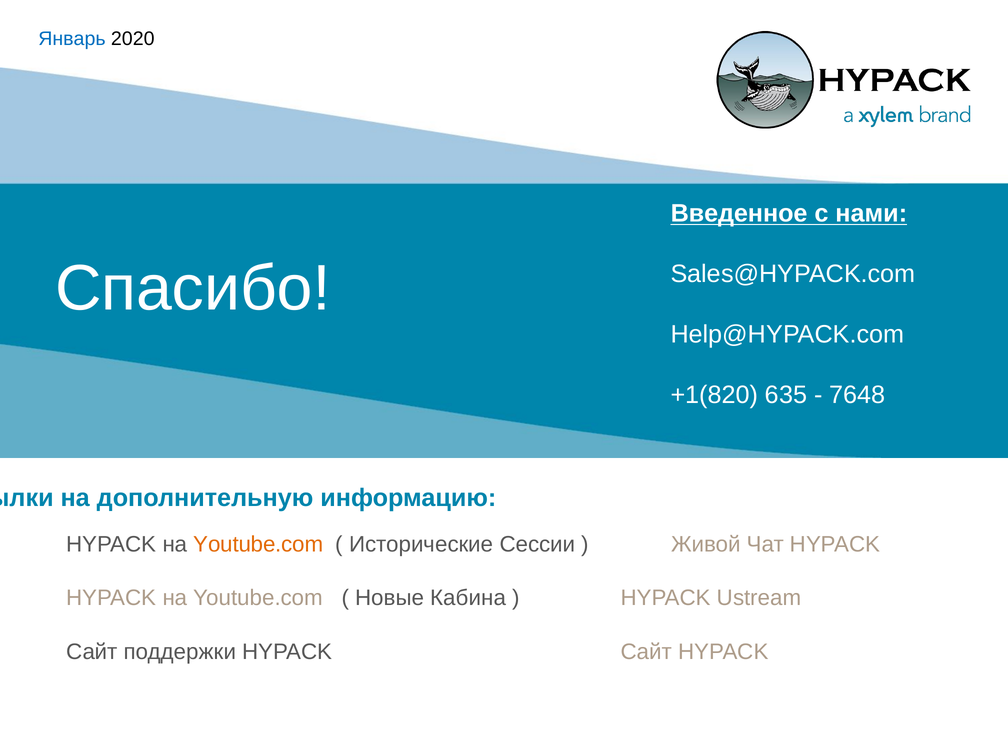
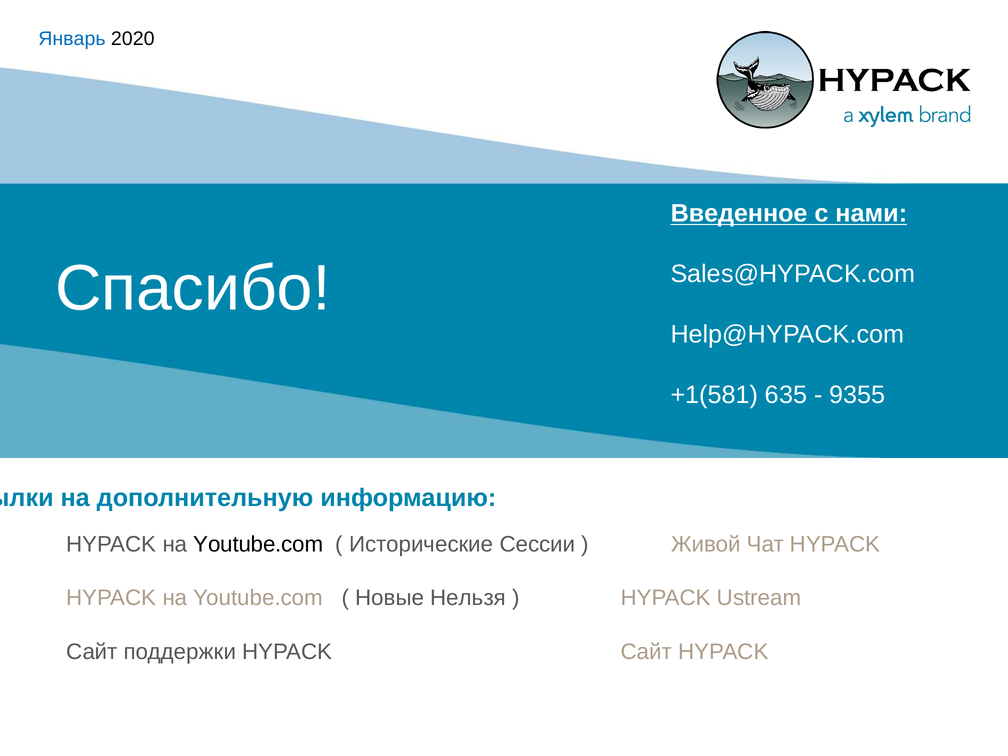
+1(820: +1(820 -> +1(581
7648: 7648 -> 9355
Youtube.com at (258, 544) colour: orange -> black
Кабина: Кабина -> Нельзя
